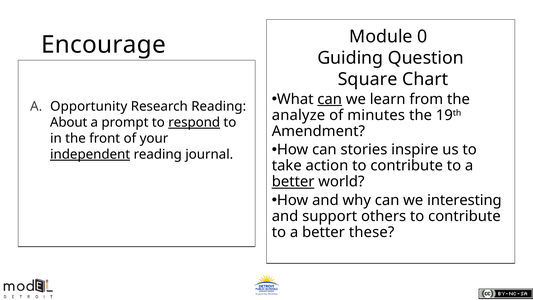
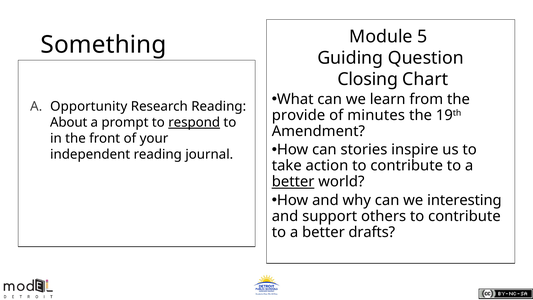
0: 0 -> 5
Encourage: Encourage -> Something
Square: Square -> Closing
can at (330, 99) underline: present -> none
analyze: analyze -> provide
independent underline: present -> none
these: these -> drafts
